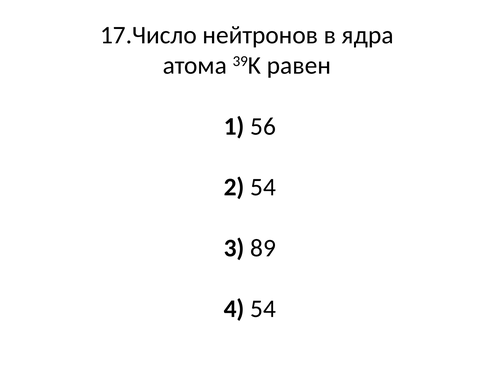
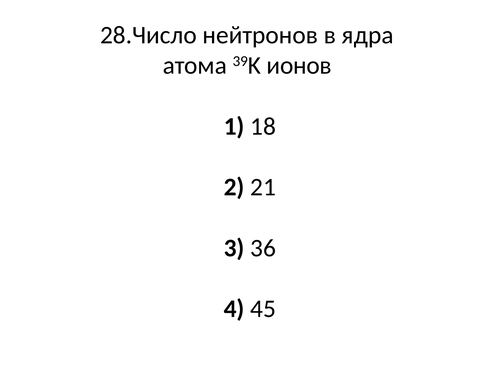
17.Число: 17.Число -> 28.Число
равен: равен -> ионов
56: 56 -> 18
2 54: 54 -> 21
89: 89 -> 36
4 54: 54 -> 45
